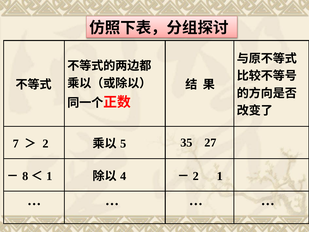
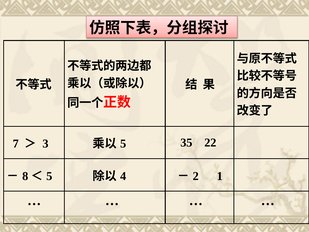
2 at (45, 144): 2 -> 3
27: 27 -> 22
1 at (49, 176): 1 -> 5
